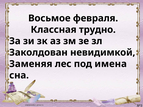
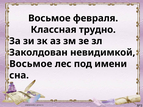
Заменяя at (31, 64): Заменяя -> Восьмое
имена: имена -> имени
